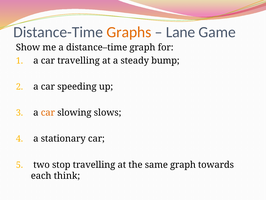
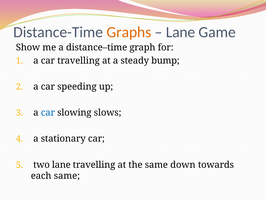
car at (48, 112) colour: orange -> blue
two stop: stop -> lane
same graph: graph -> down
each think: think -> same
